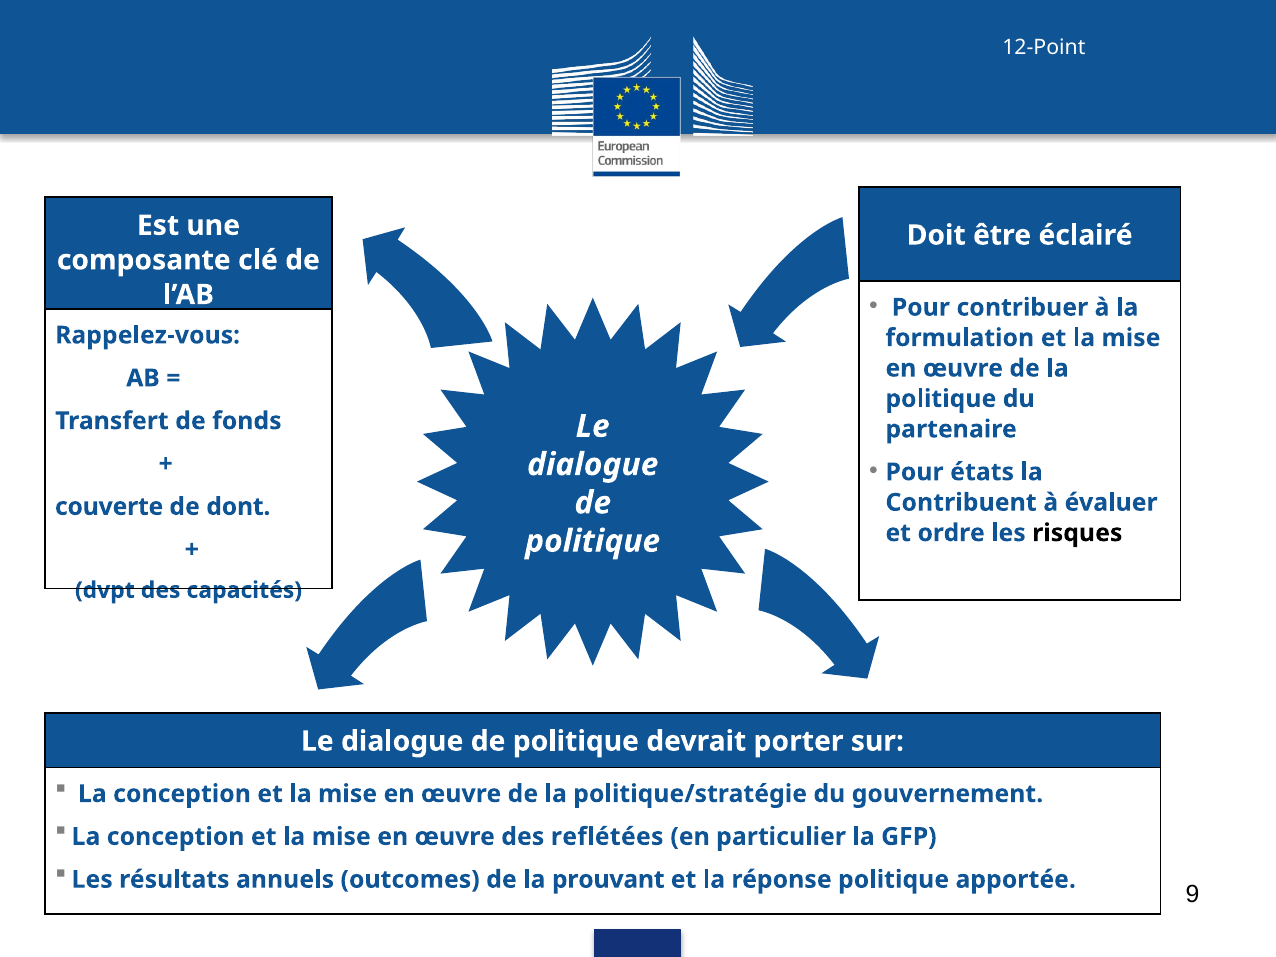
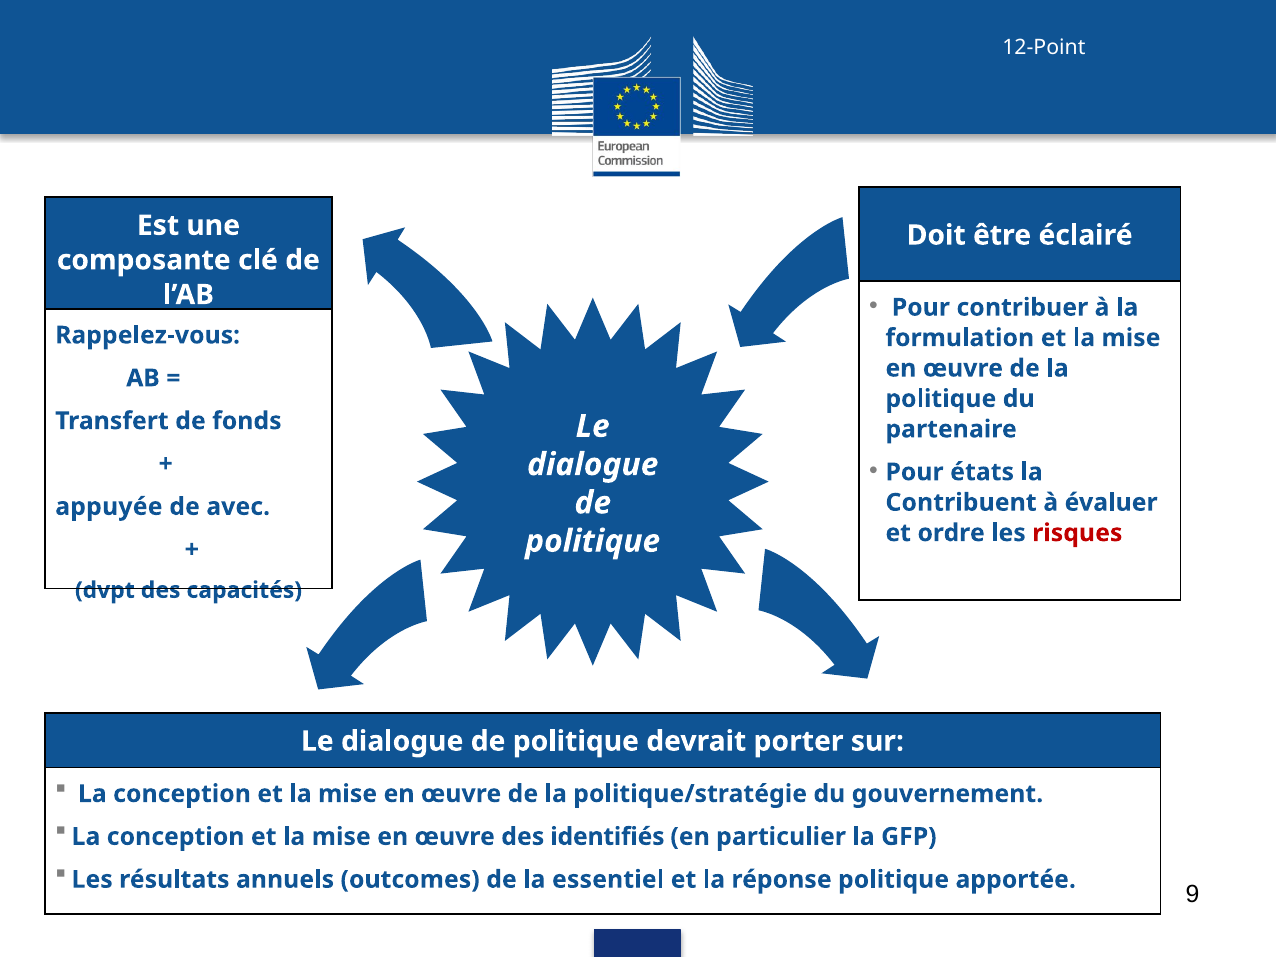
couverte: couverte -> appuyée
dont: dont -> avec
risques colour: black -> red
reflétées: reflétées -> identifiés
prouvant: prouvant -> essentiel
